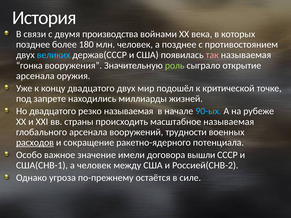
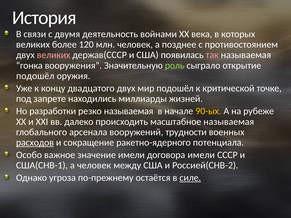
производства: производства -> деятельность
позднее at (33, 45): позднее -> великих
180: 180 -> 120
великих at (54, 55) colour: light blue -> pink
арсенала at (35, 76): арсенала -> подошёл
Но двадцатого: двадцатого -> разработки
90-ых colour: light blue -> yellow
страны: страны -> далеко
договора вышли: вышли -> имели
силе underline: none -> present
